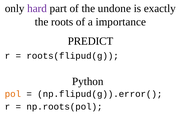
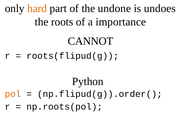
hard colour: purple -> orange
exactly: exactly -> undoes
PREDICT: PREDICT -> CANNOT
np.flipud(g)).error(: np.flipud(g)).error( -> np.flipud(g)).order(
